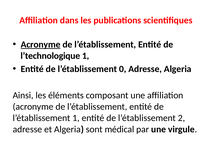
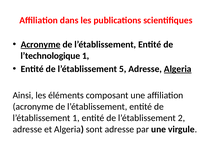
0: 0 -> 5
Algeria at (178, 69) underline: none -> present
sont médical: médical -> adresse
